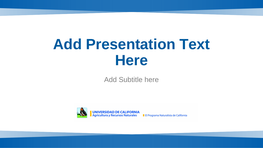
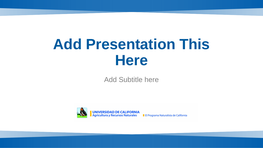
Text: Text -> This
